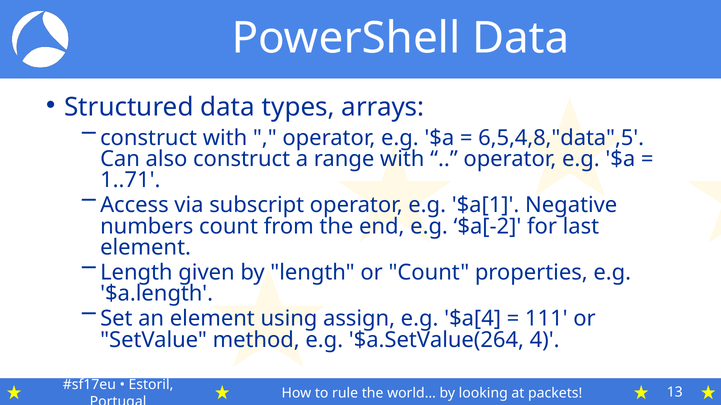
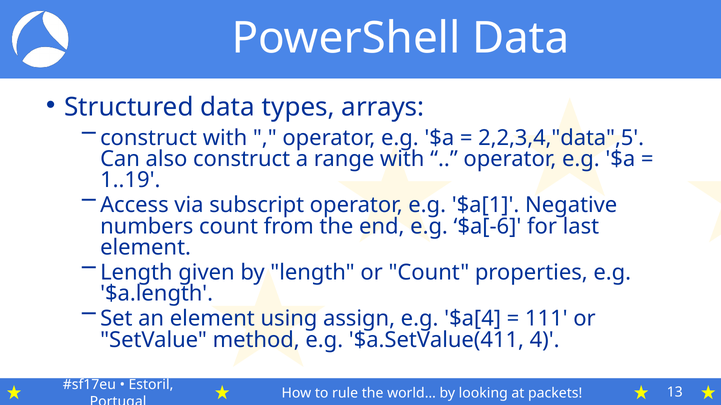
6,5,4,8,"data",5: 6,5,4,8,"data",5 -> 2,2,3,4,"data",5
1..71: 1..71 -> 1..19
$a[-2: $a[-2 -> $a[-6
$a.SetValue(264: $a.SetValue(264 -> $a.SetValue(411
